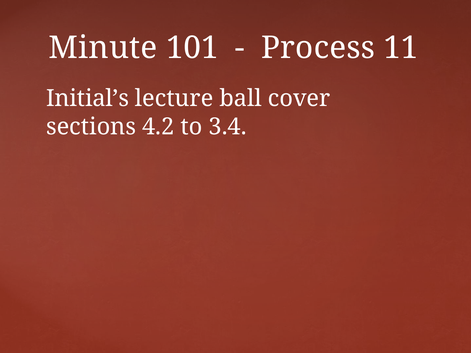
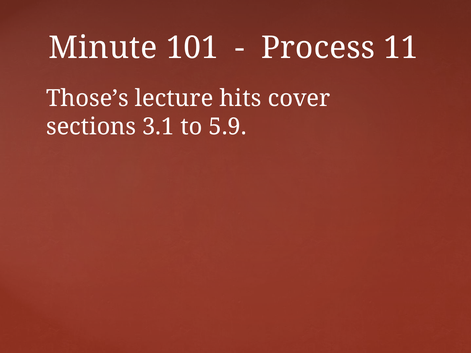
Initial’s: Initial’s -> Those’s
ball: ball -> hits
4.2: 4.2 -> 3.1
3.4: 3.4 -> 5.9
